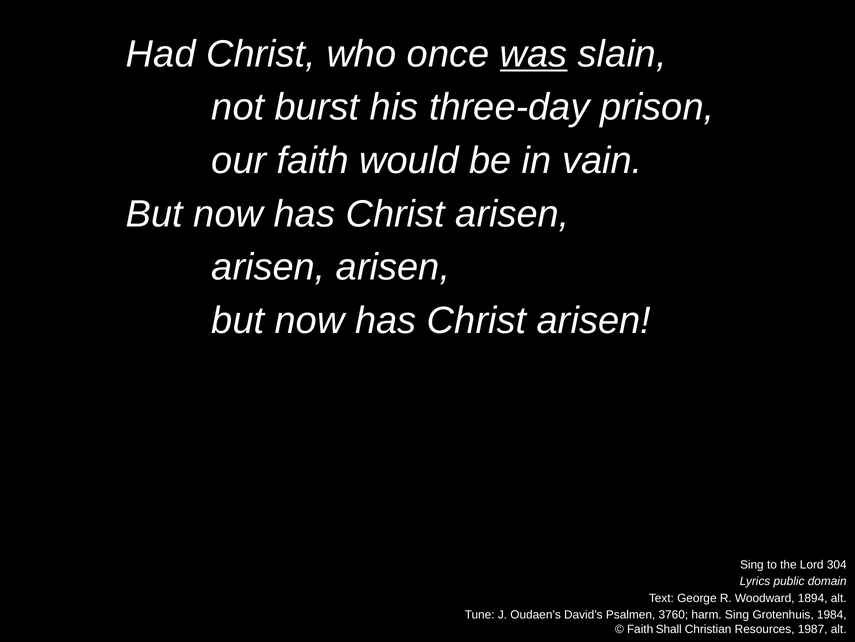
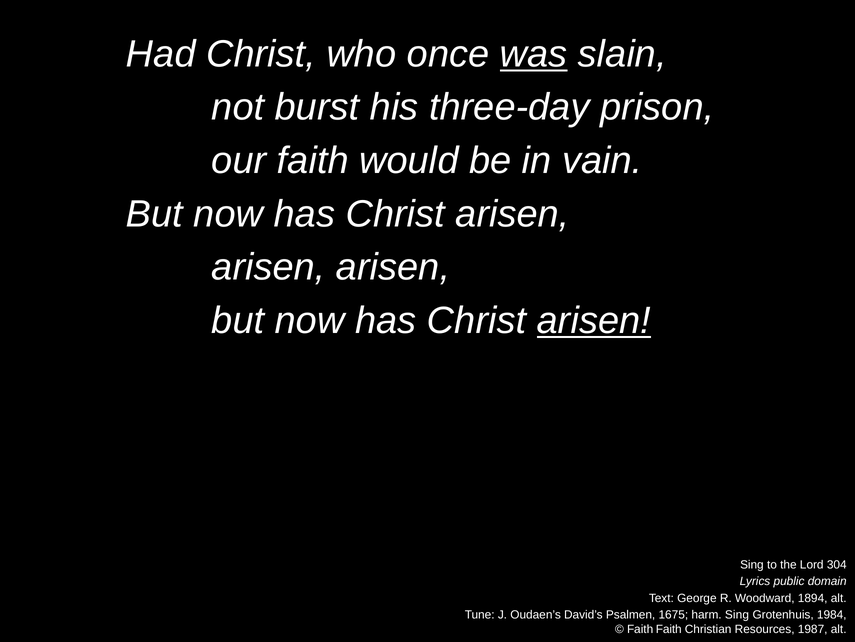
arisen at (594, 320) underline: none -> present
3760: 3760 -> 1675
Faith Shall: Shall -> Faith
